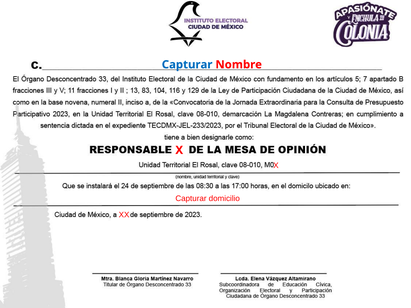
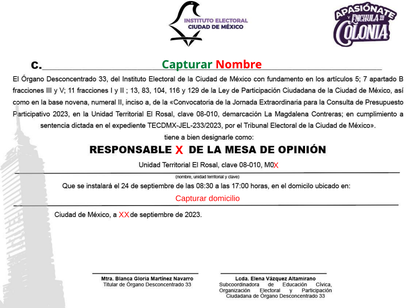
Capturar at (187, 65) colour: blue -> green
